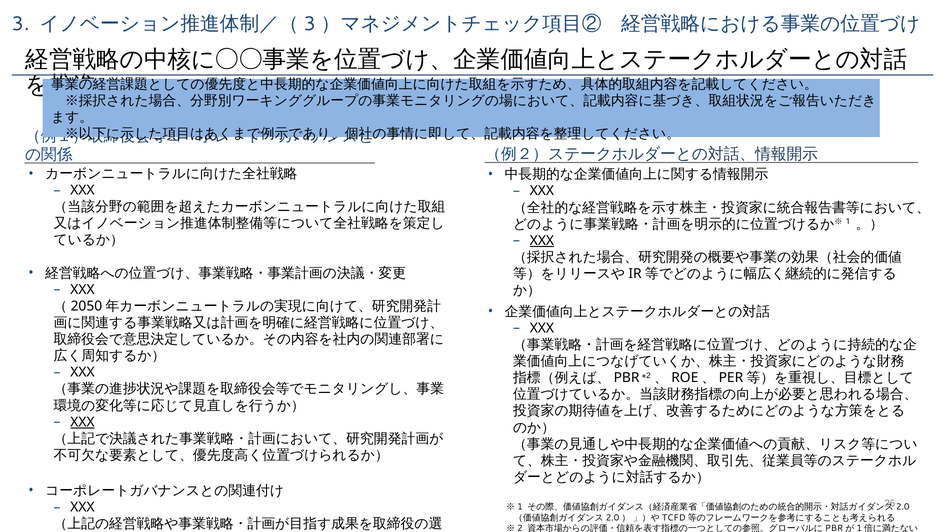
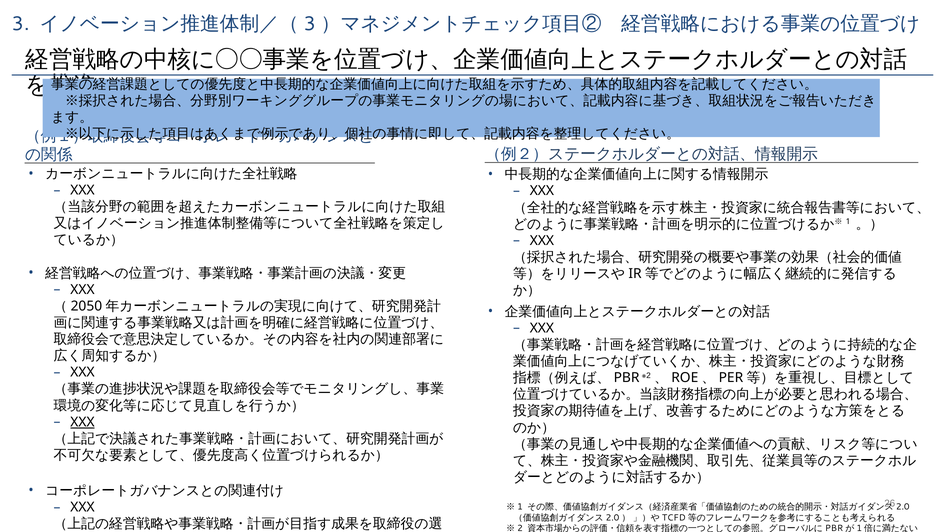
XXX at (542, 240) underline: present -> none
